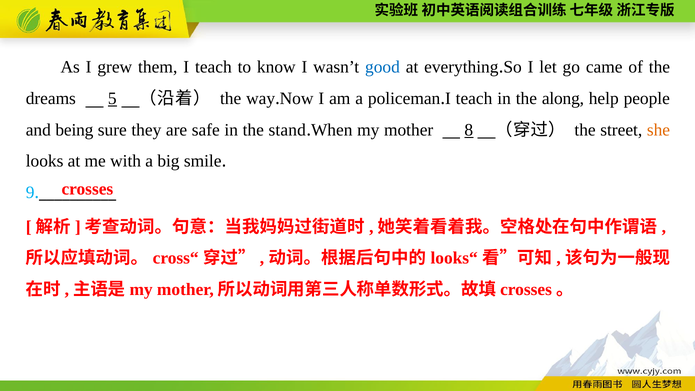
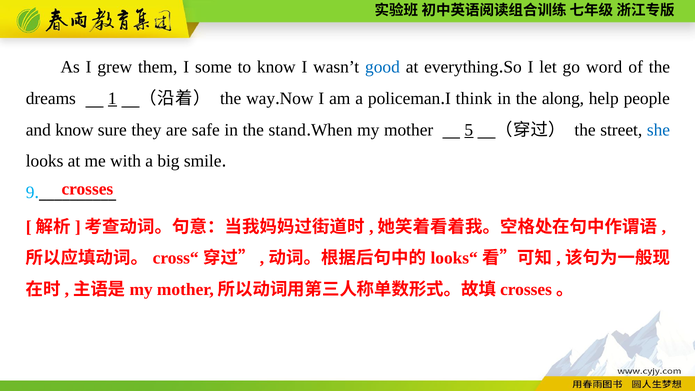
teach at (213, 67): teach -> some
came: came -> word
5: 5 -> 1
teach at (474, 99): teach -> think
and being: being -> know
8: 8 -> 5
she colour: orange -> blue
